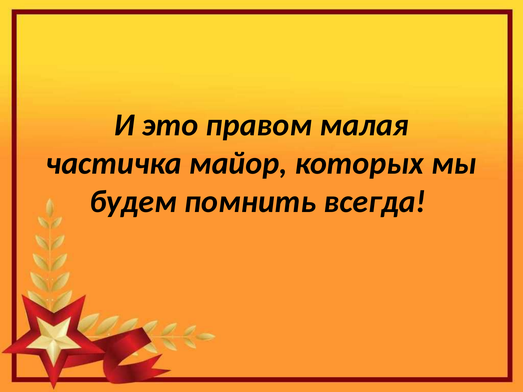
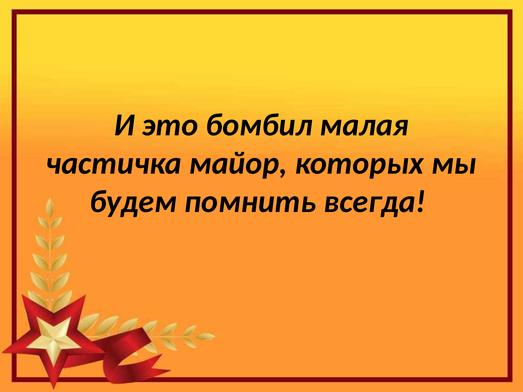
правом: правом -> бомбил
